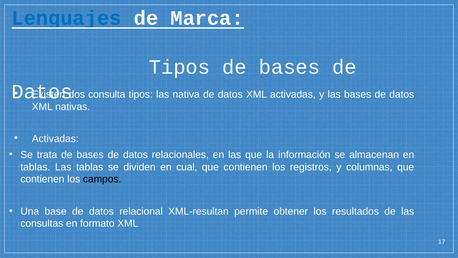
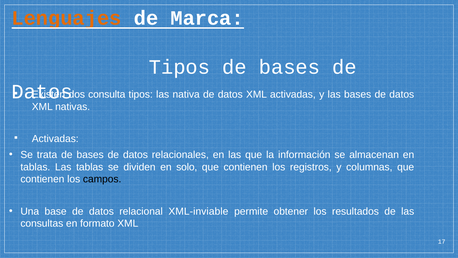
Lenguajes colour: blue -> orange
cual: cual -> solo
XML-resultan: XML-resultan -> XML-inviable
